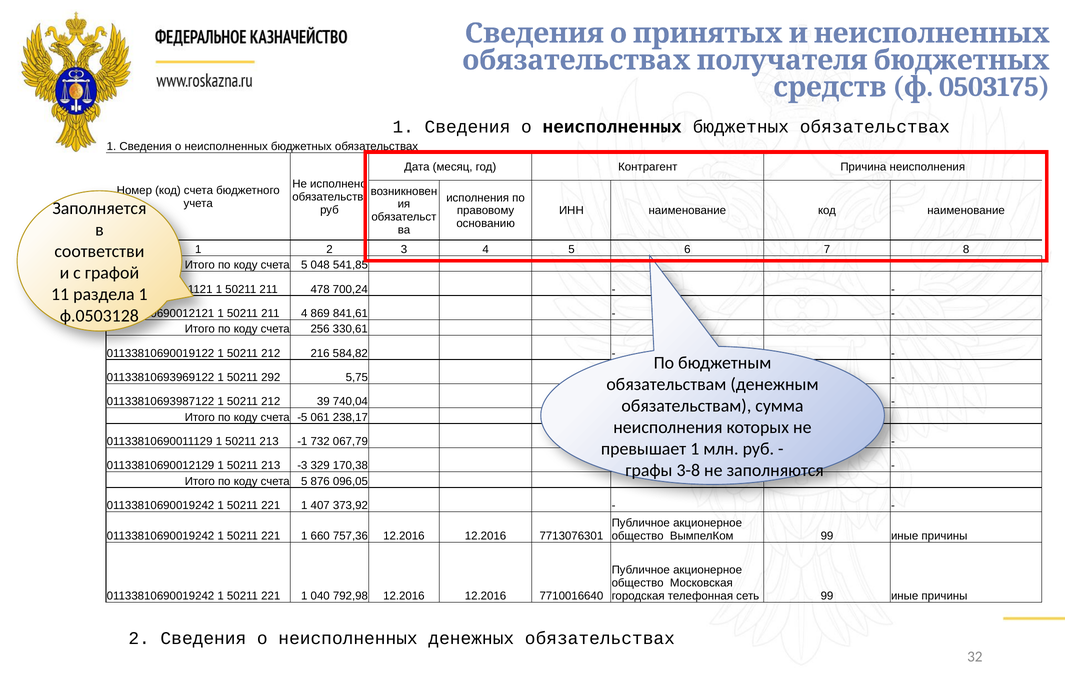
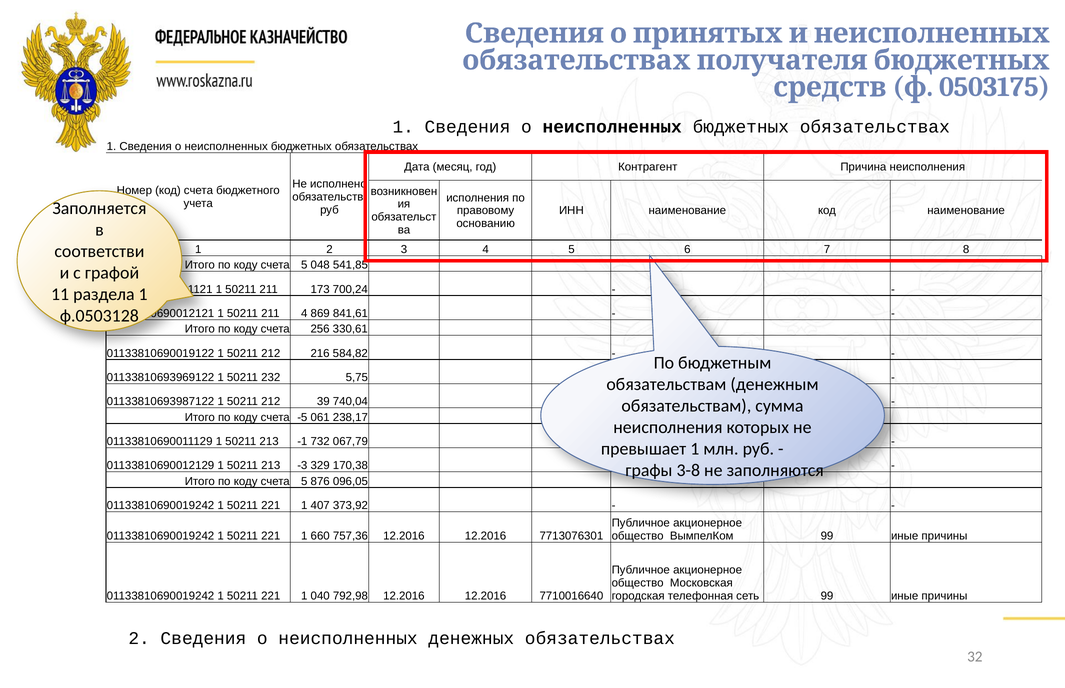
478: 478 -> 173
292: 292 -> 232
